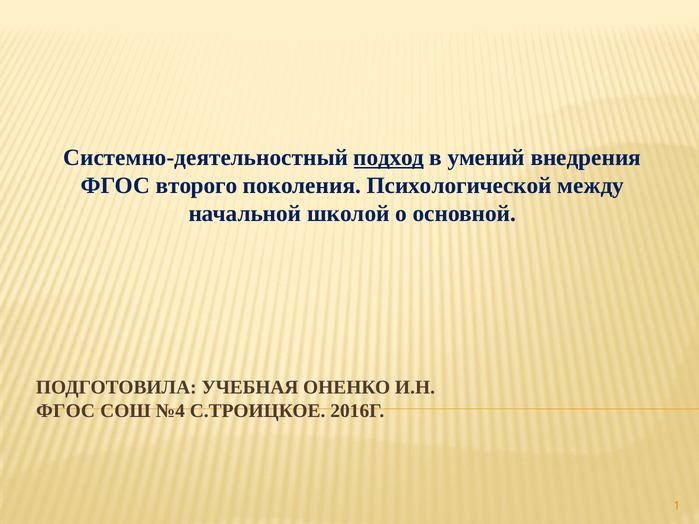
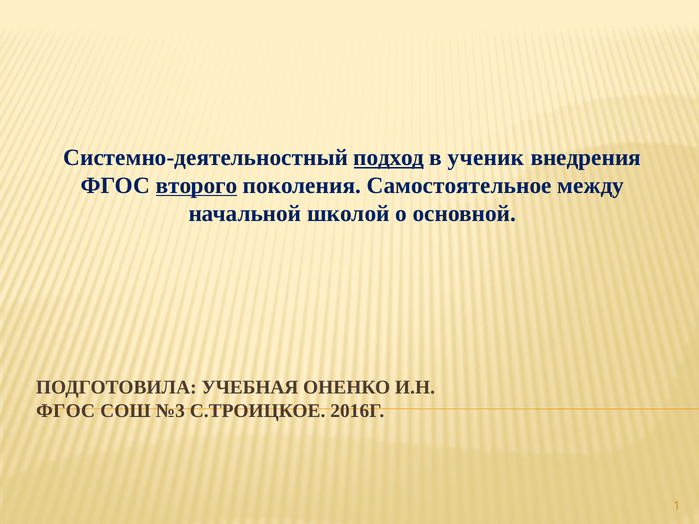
умений: умений -> ученик
второго underline: none -> present
Психологической: Психологической -> Самостоятельное
№4: №4 -> №3
